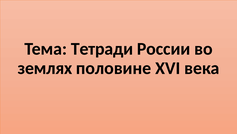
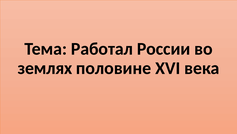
Тетради: Тетради -> Работал
